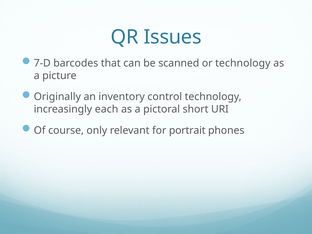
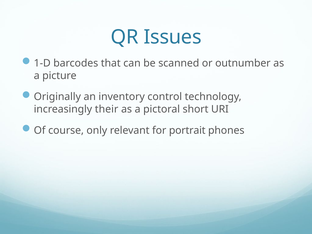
7-D: 7-D -> 1-D
or technology: technology -> outnumber
each: each -> their
